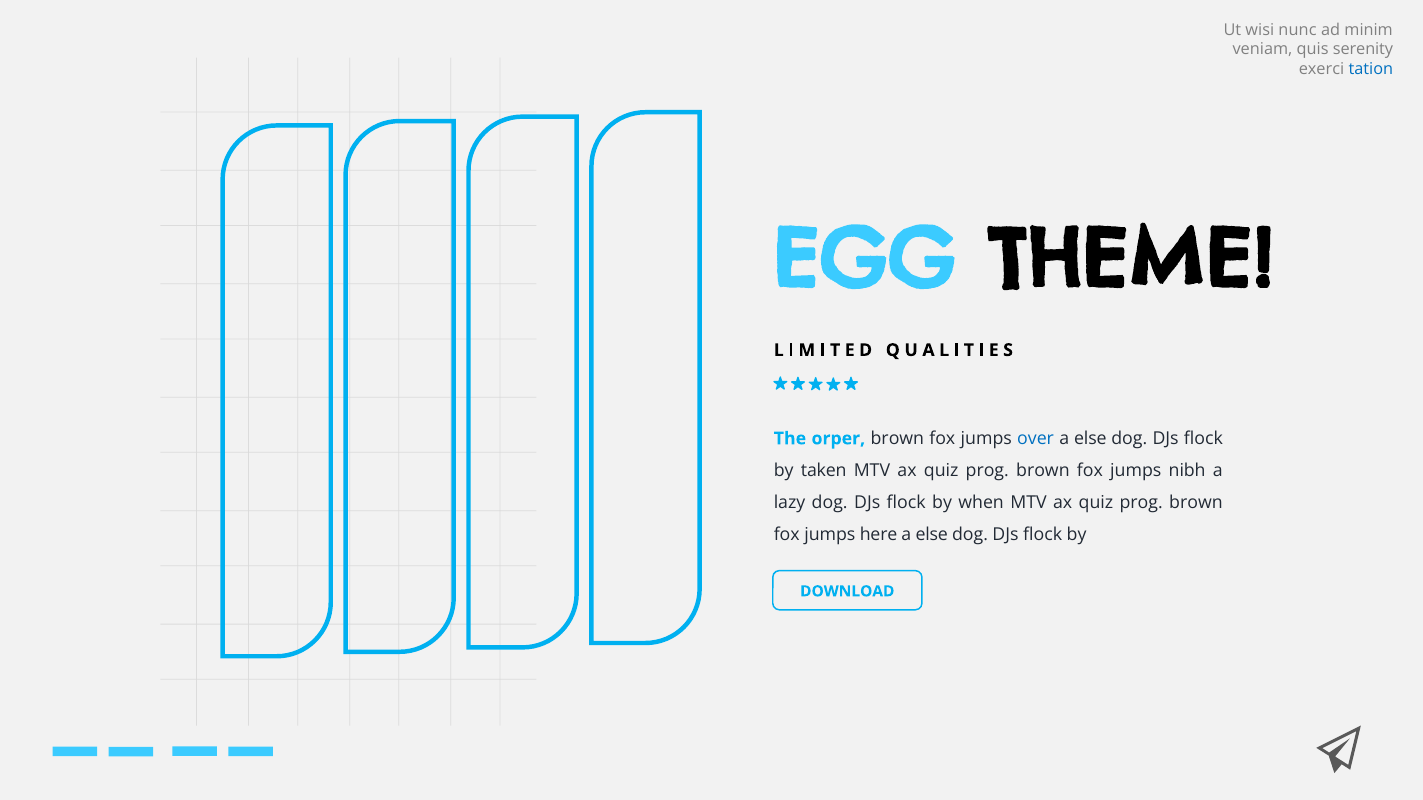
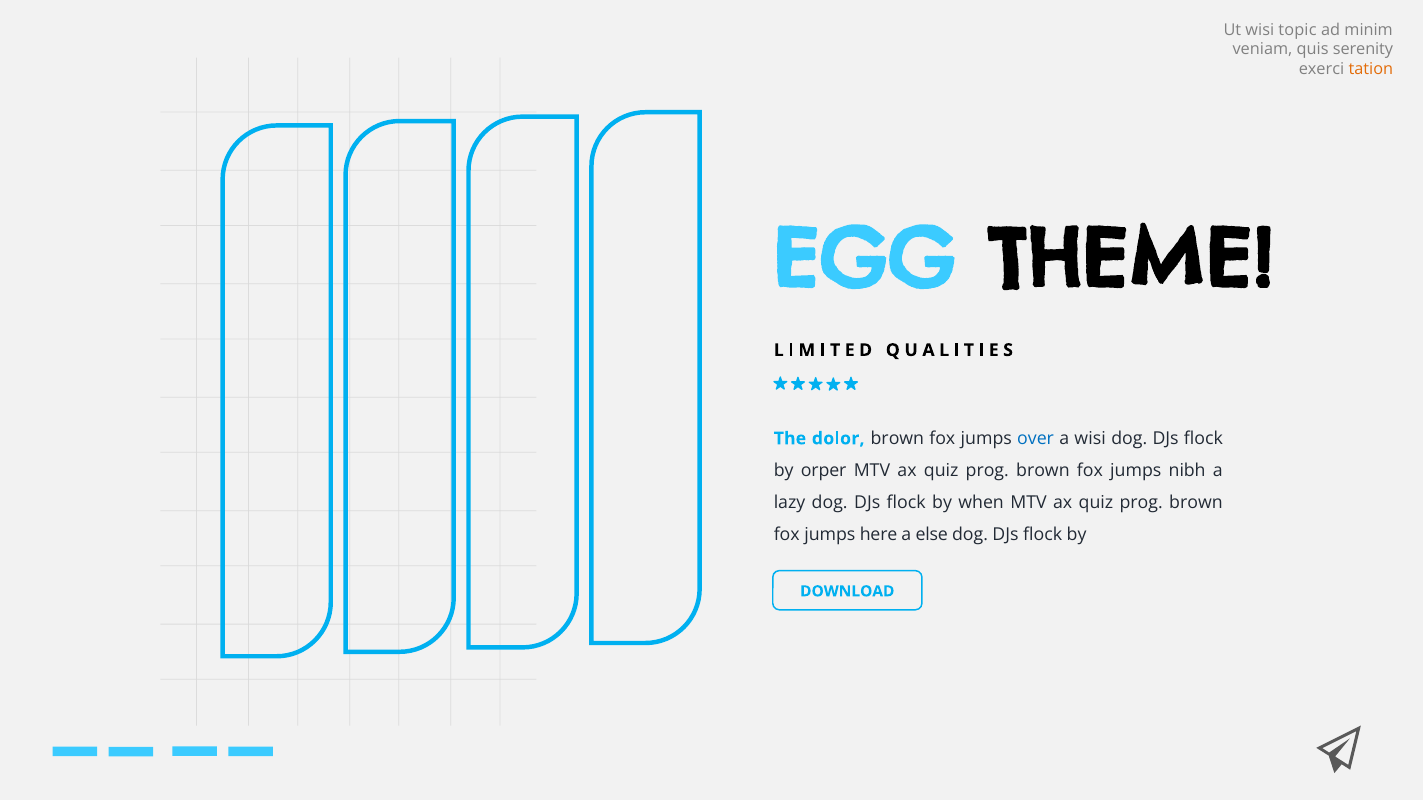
nunc: nunc -> topic
tation colour: blue -> orange
orper: orper -> dolor
else at (1090, 439): else -> wisi
taken: taken -> orper
